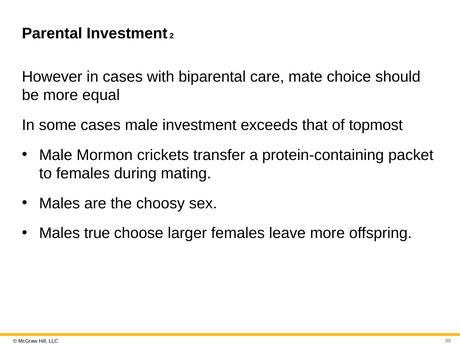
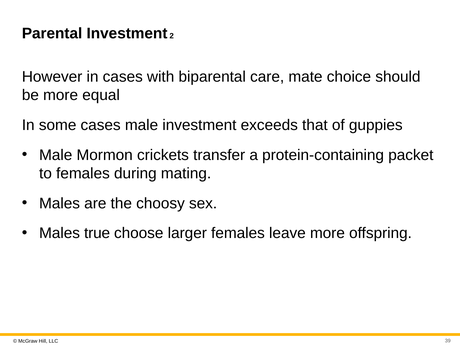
topmost: topmost -> guppies
